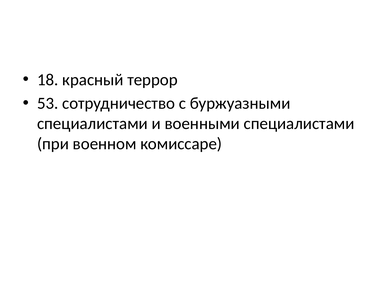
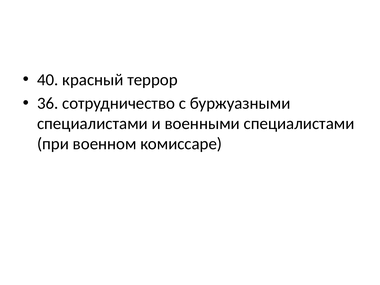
18: 18 -> 40
53: 53 -> 36
